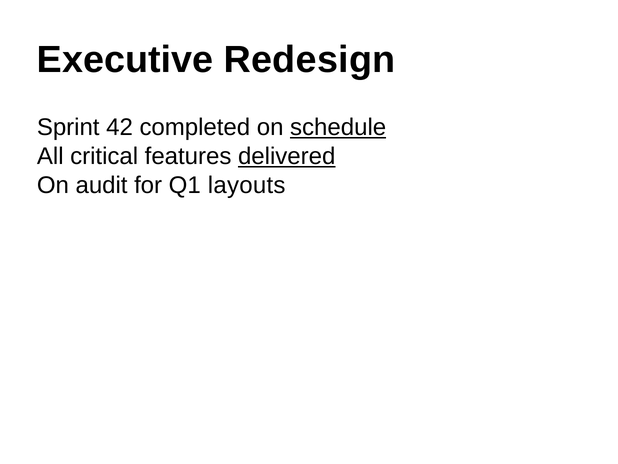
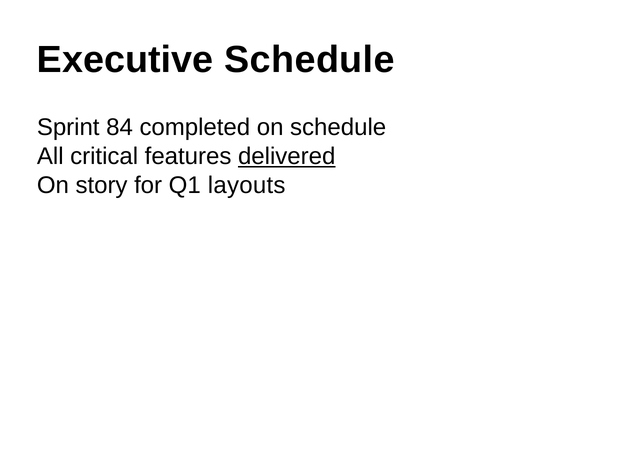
Executive Redesign: Redesign -> Schedule
42: 42 -> 84
schedule at (338, 127) underline: present -> none
audit: audit -> story
